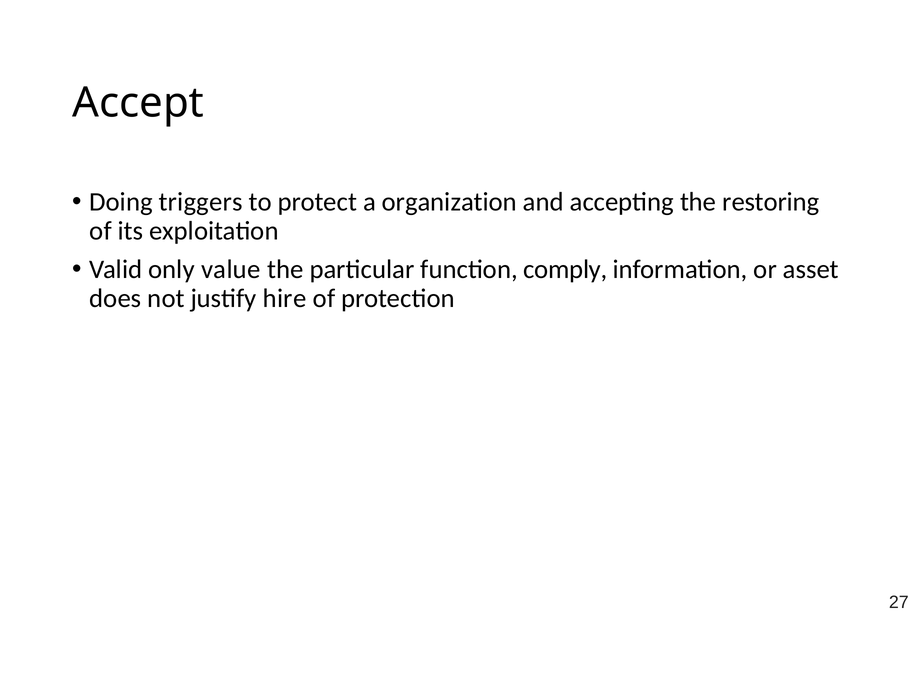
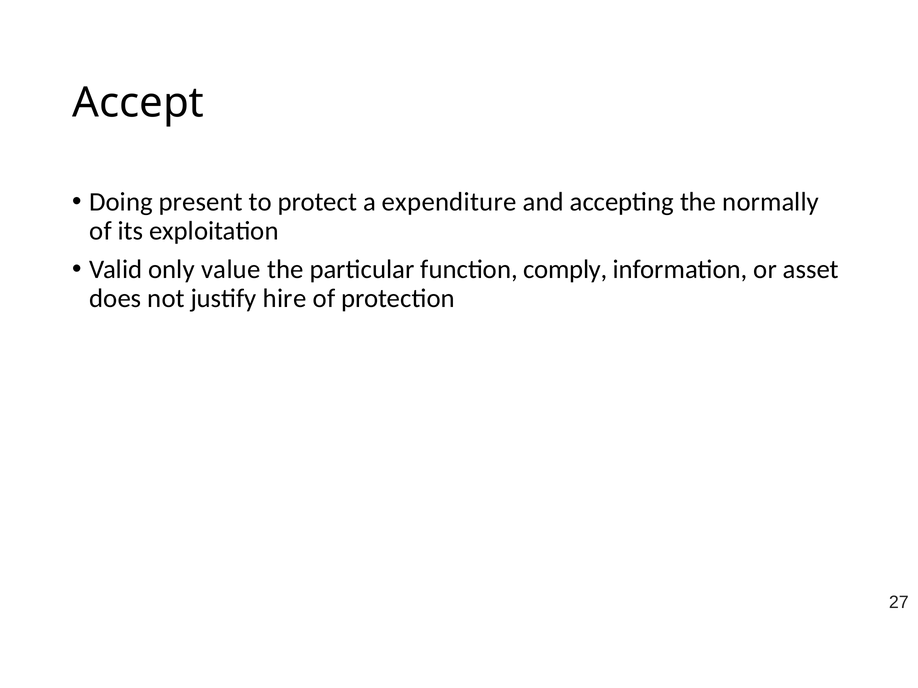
triggers: triggers -> present
organization: organization -> expenditure
restoring: restoring -> normally
